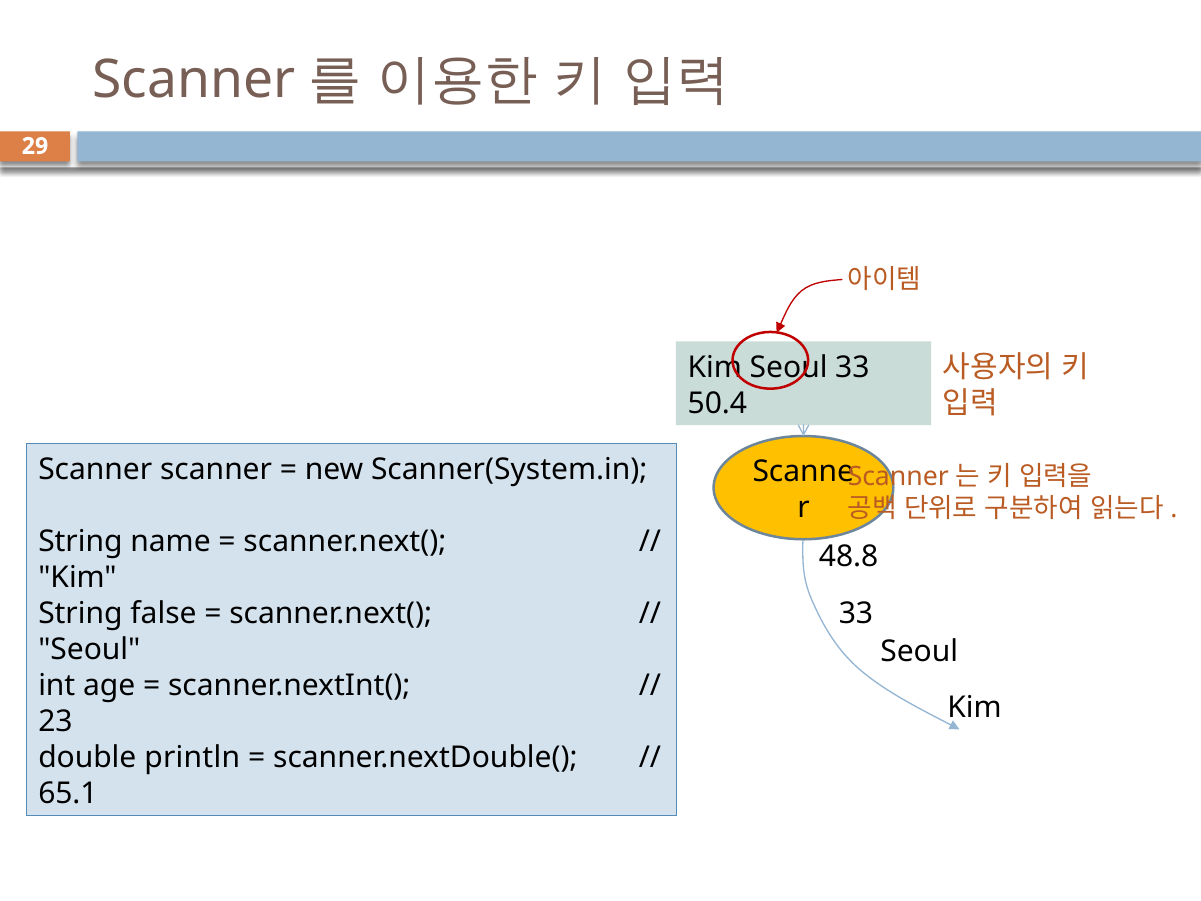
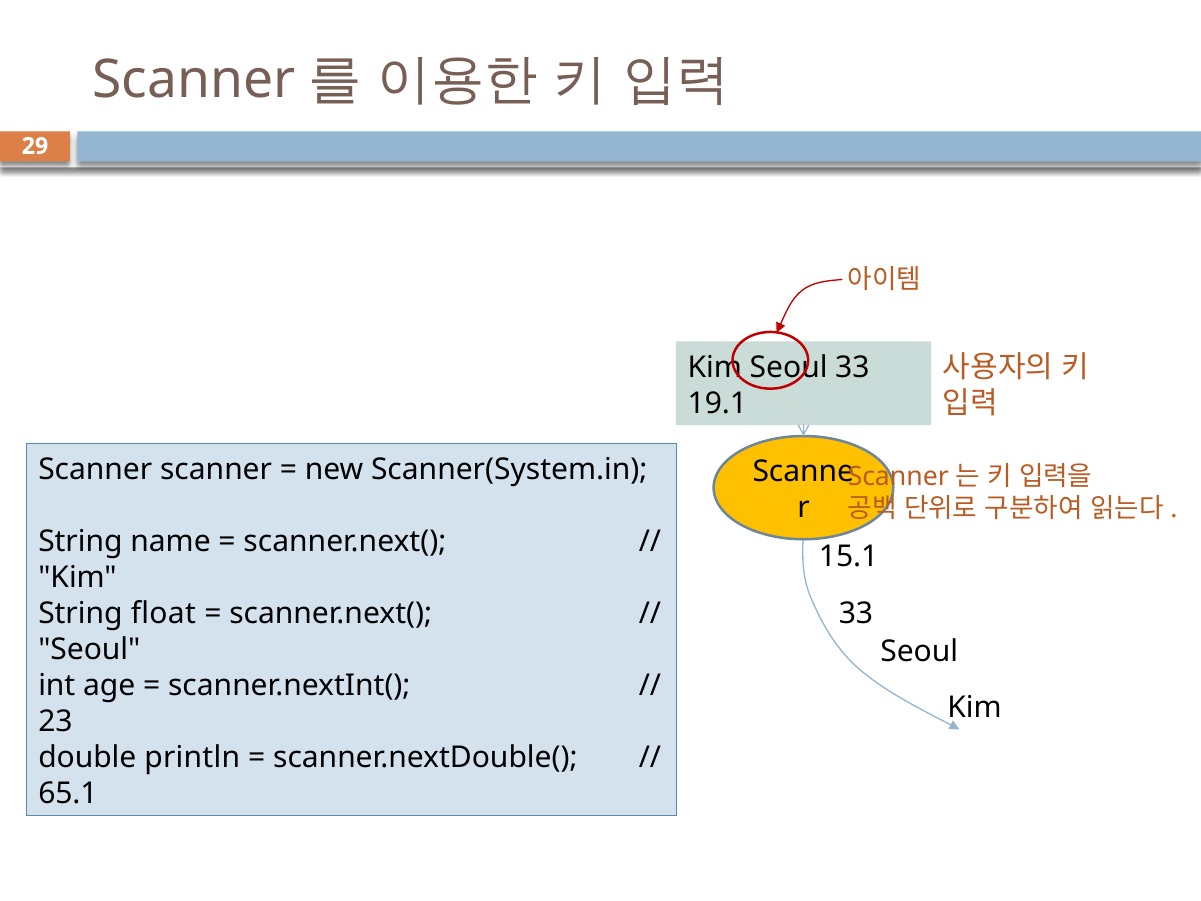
50.4: 50.4 -> 19.1
48.8: 48.8 -> 15.1
false: false -> float
